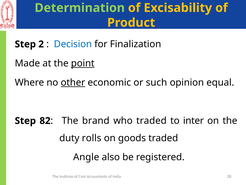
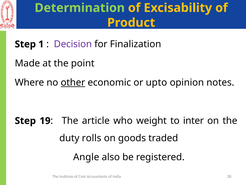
2: 2 -> 1
Decision colour: blue -> purple
point underline: present -> none
such: such -> upto
equal: equal -> notes
82: 82 -> 19
brand: brand -> article
who traded: traded -> weight
